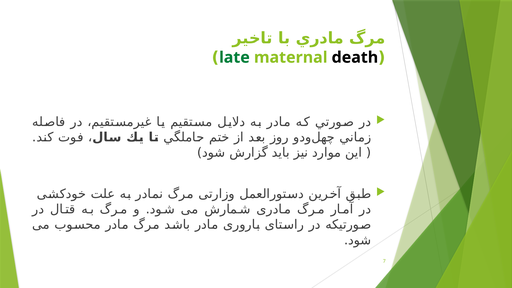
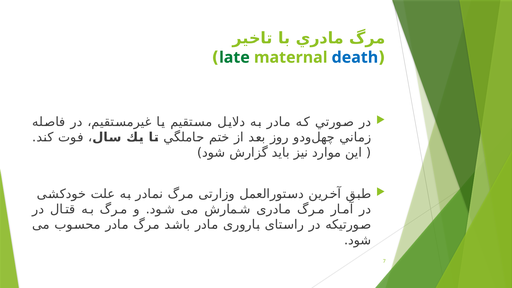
death colour: black -> blue
